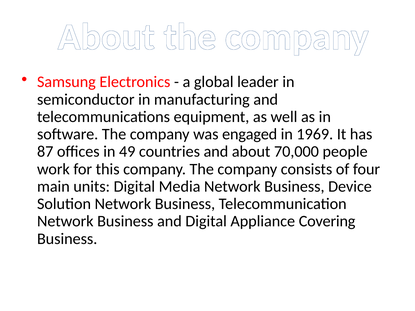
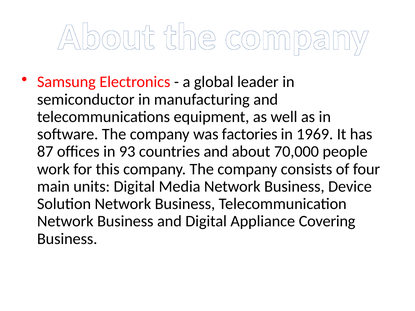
engaged: engaged -> factories
49: 49 -> 93
